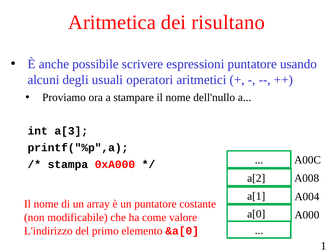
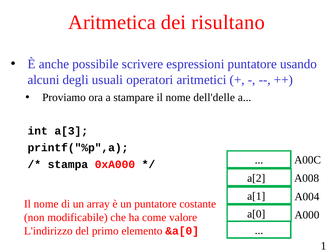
dell'nullo: dell'nullo -> dell'delle
